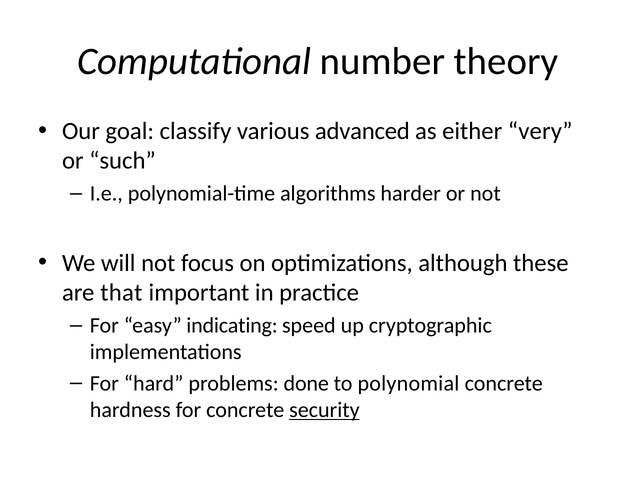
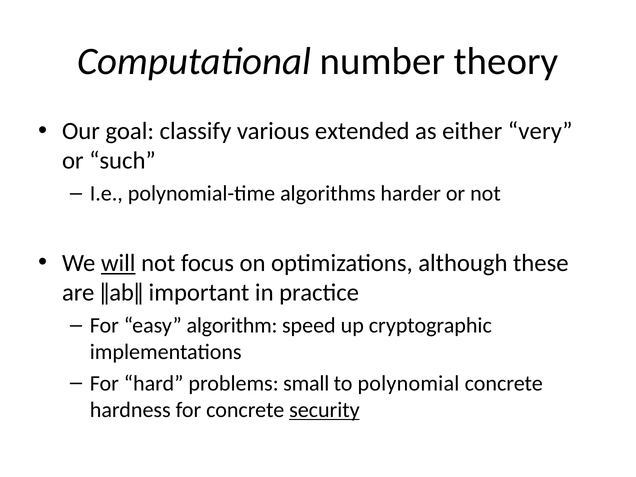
advanced: advanced -> extended
will underline: none -> present
that: that -> ǁabǁ
indicating: indicating -> algorithm
done: done -> small
